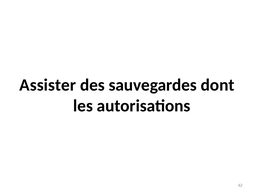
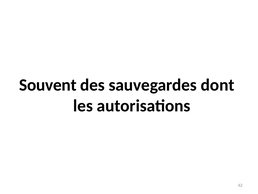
Assister: Assister -> Souvent
